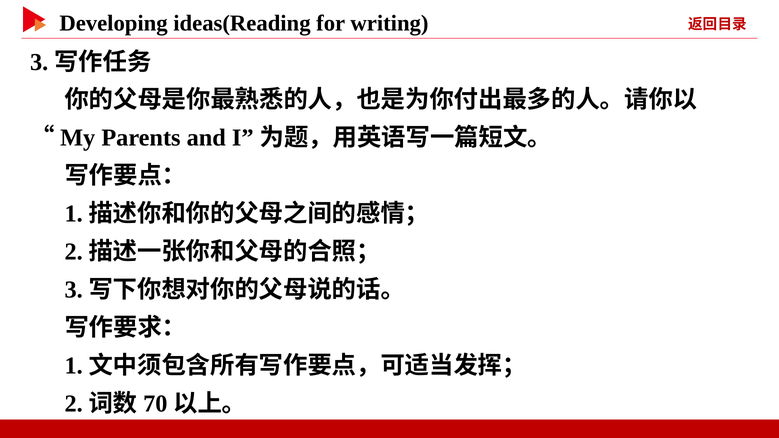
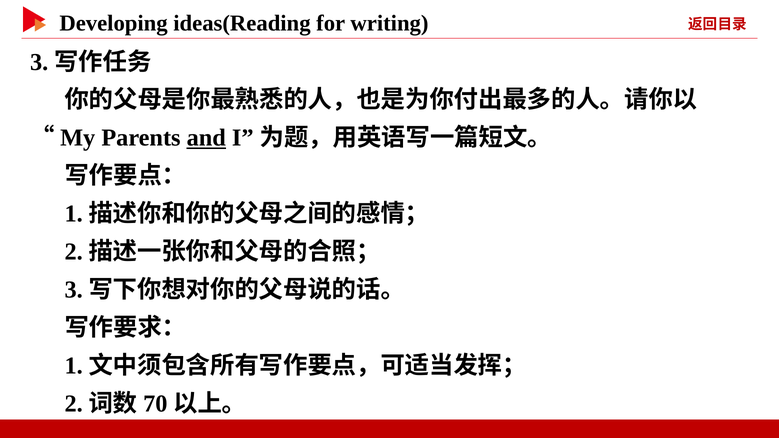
and underline: none -> present
